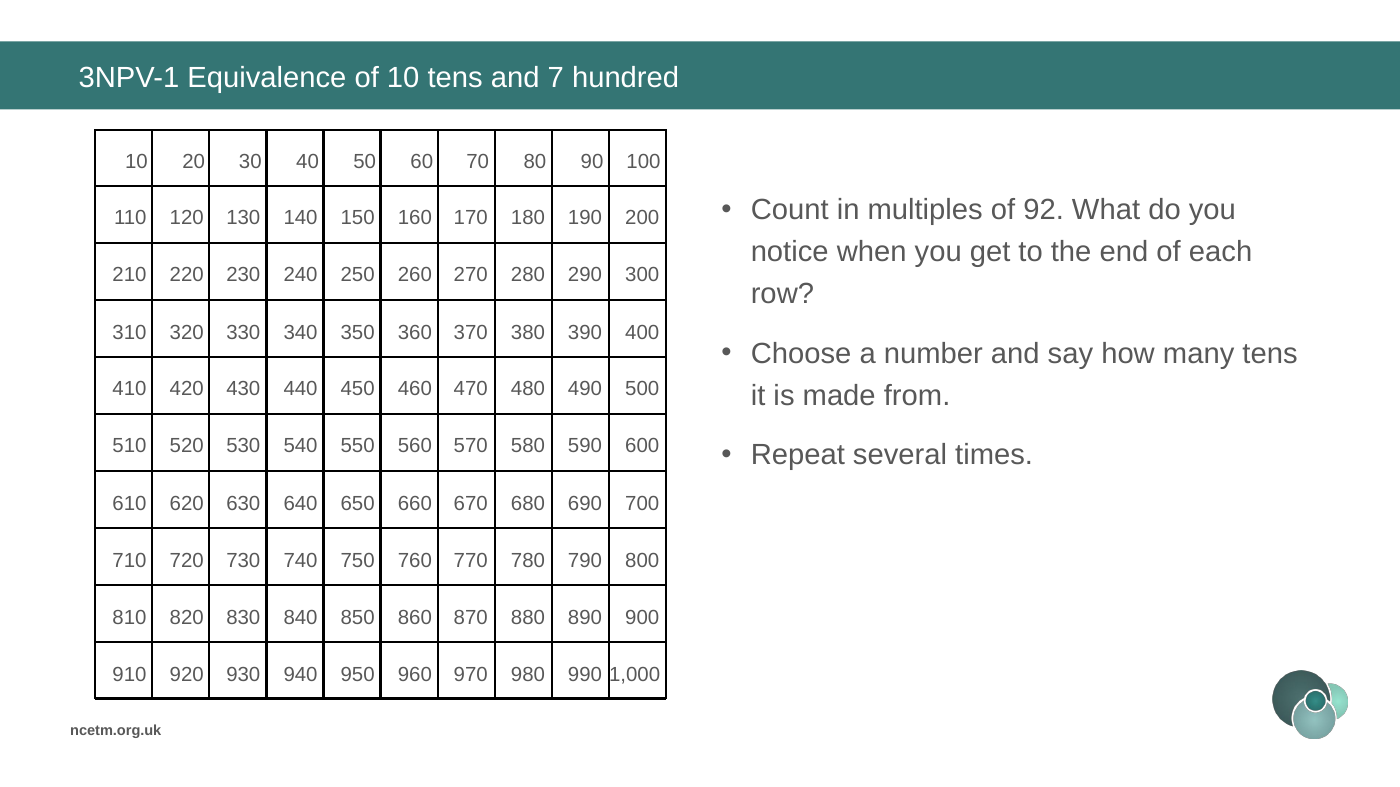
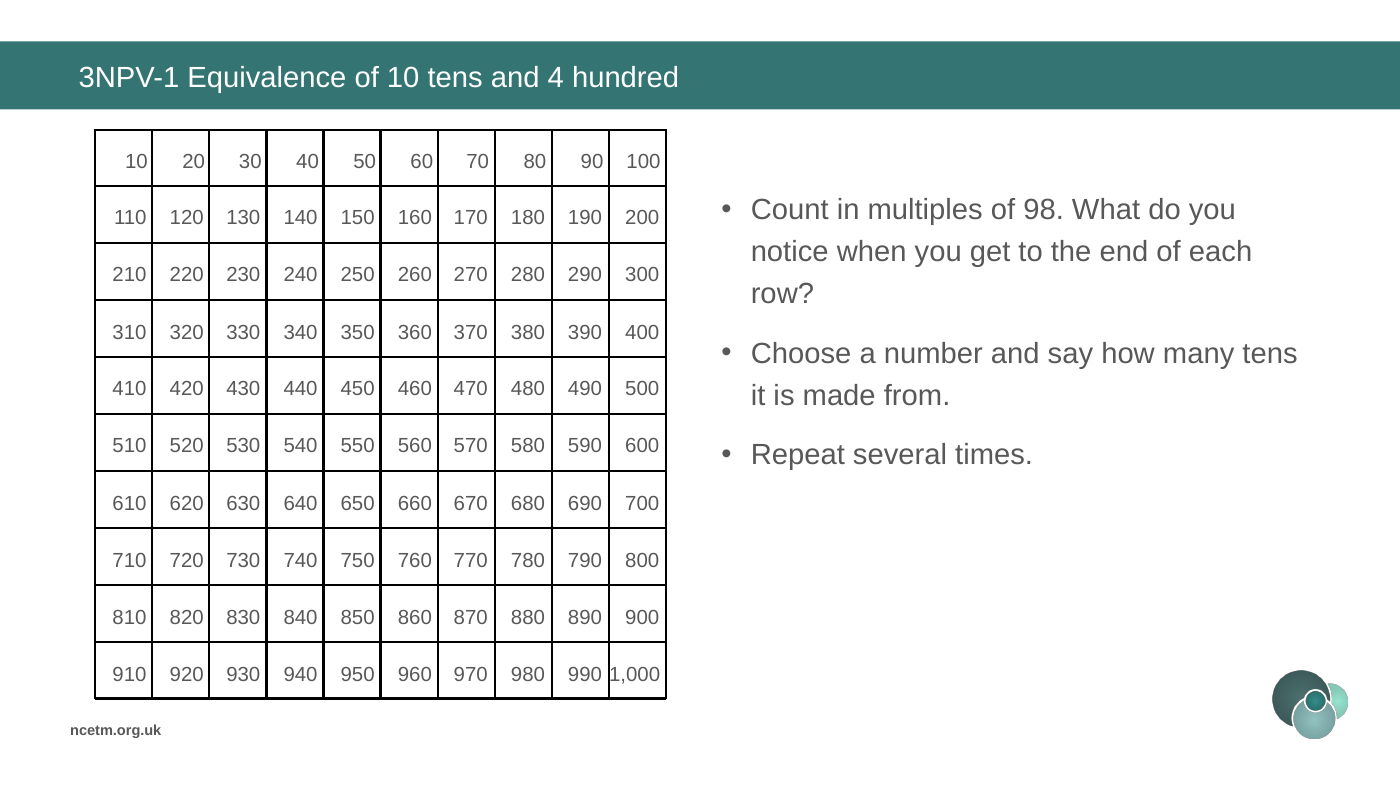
7: 7 -> 4
92: 92 -> 98
